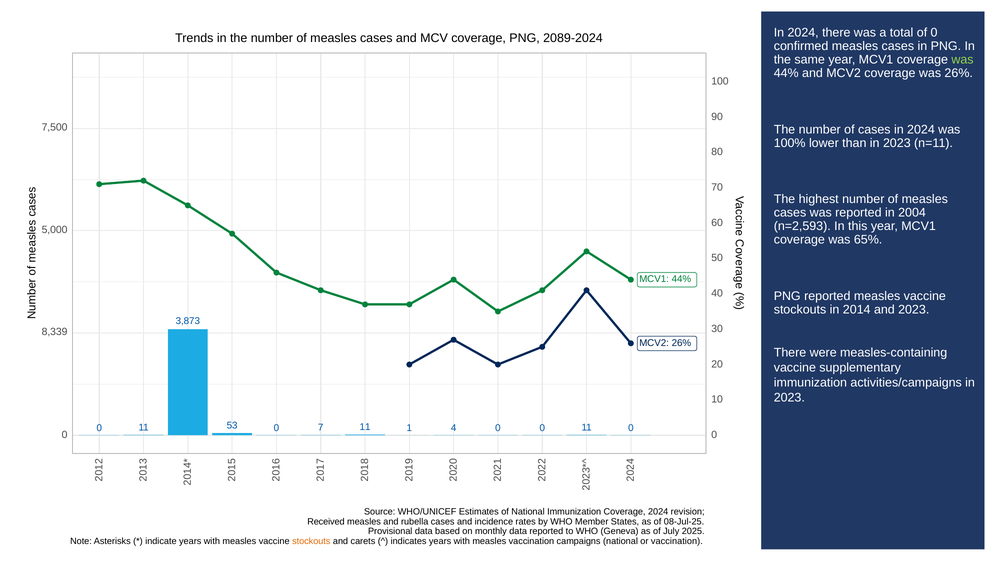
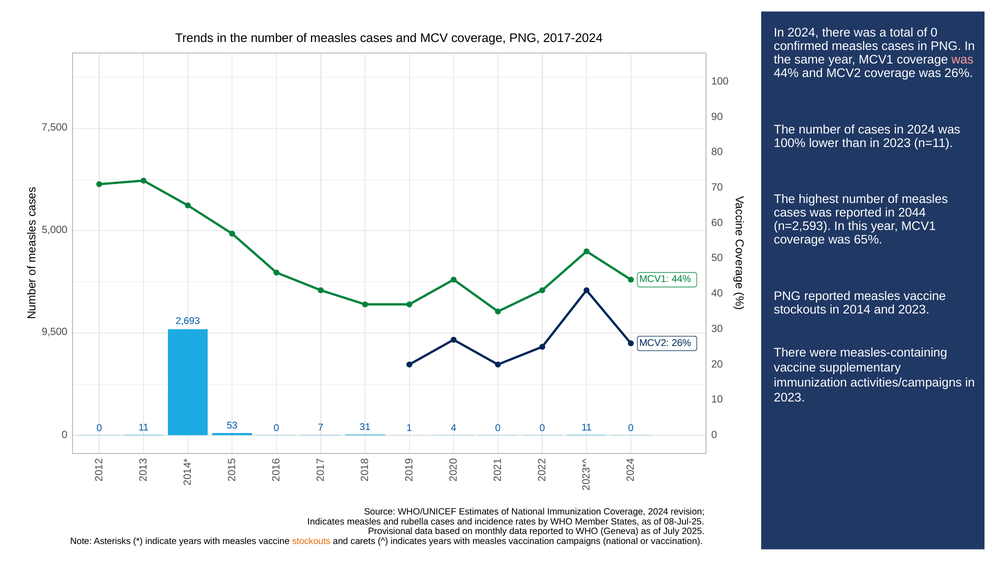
2089-2024: 2089-2024 -> 2017-2024
was at (962, 60) colour: light green -> pink
2004: 2004 -> 2044
3,873: 3,873 -> 2,693
8,339: 8,339 -> 9,500
7 11: 11 -> 31
Received at (326, 521): Received -> Indicates
